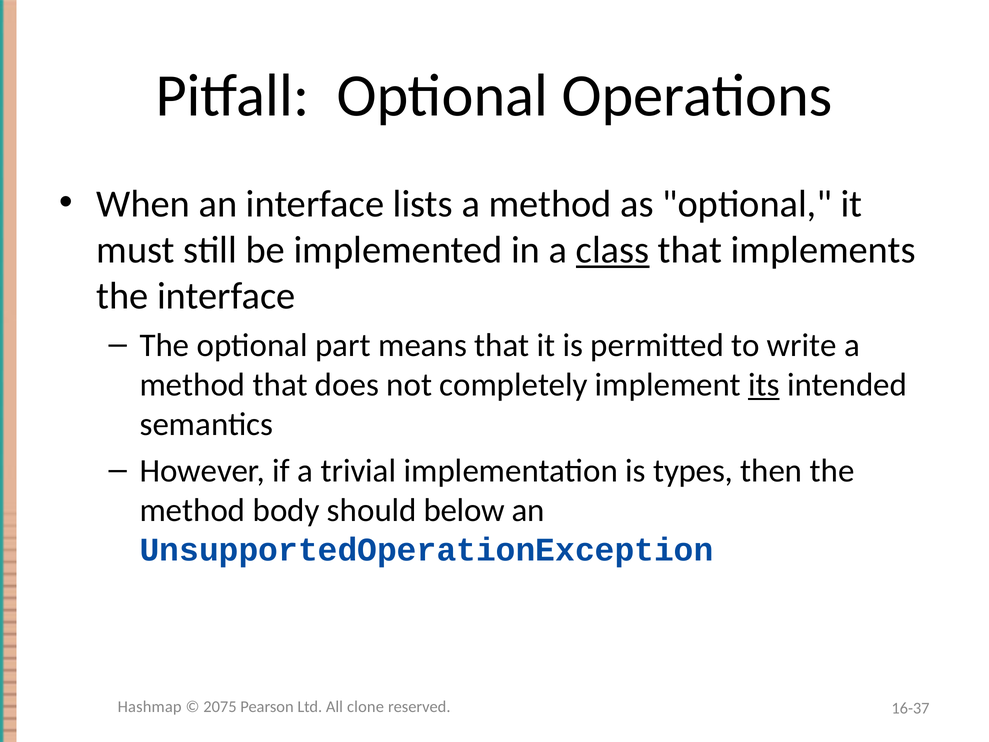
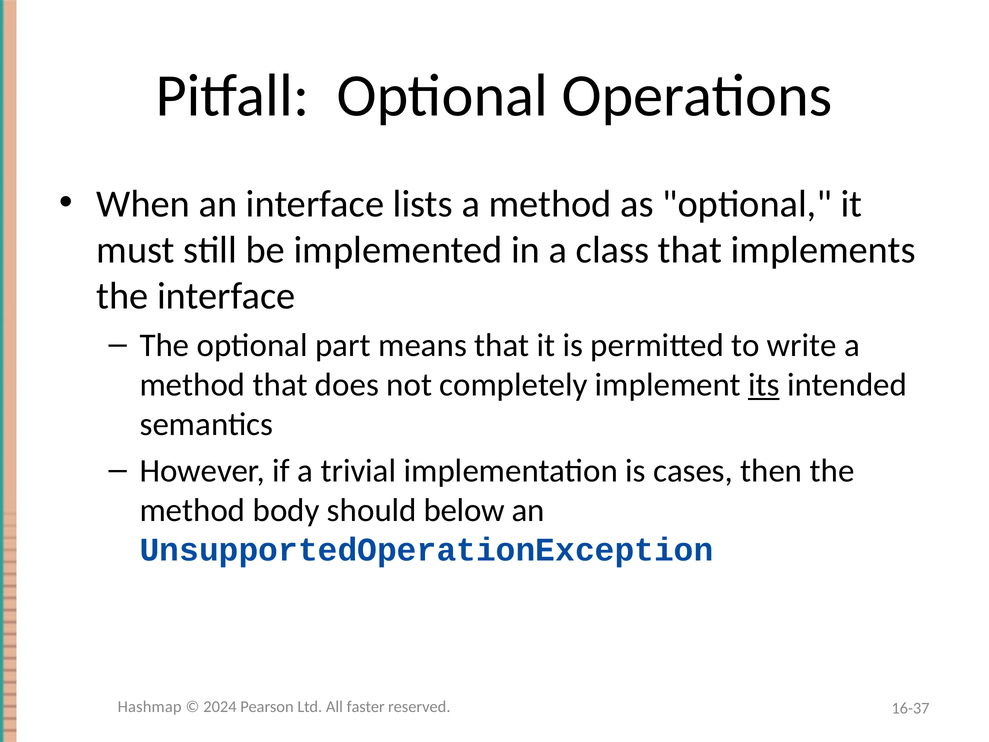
class underline: present -> none
types: types -> cases
2075: 2075 -> 2024
clone: clone -> faster
